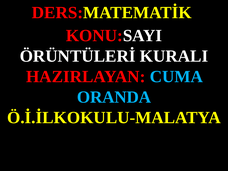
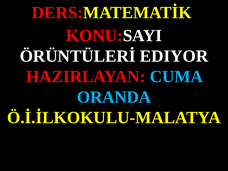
KURALI: KURALI -> EDIYOR
